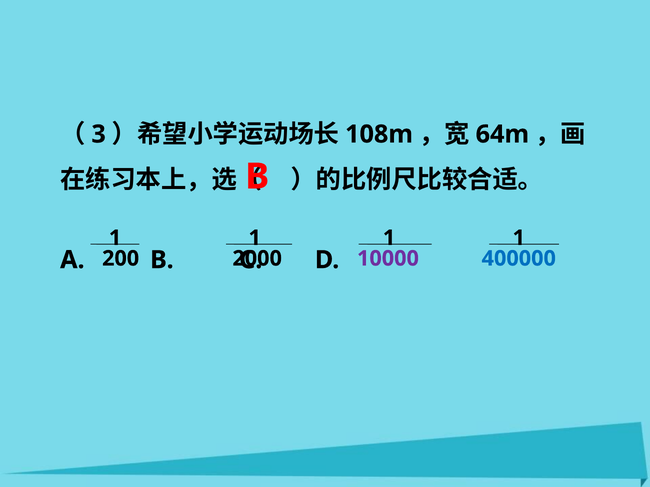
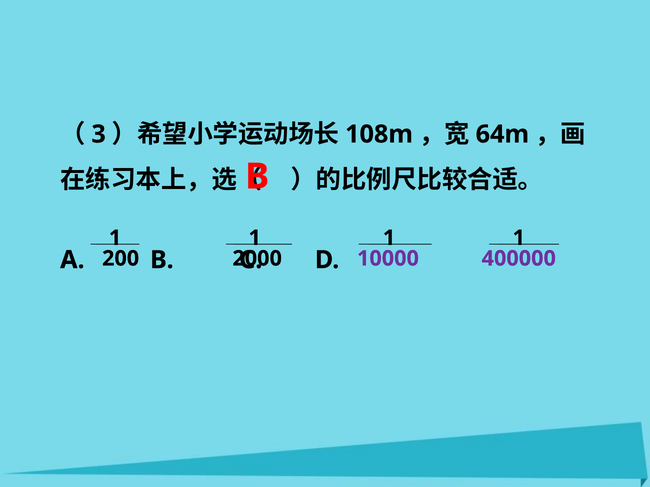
400000 colour: blue -> purple
